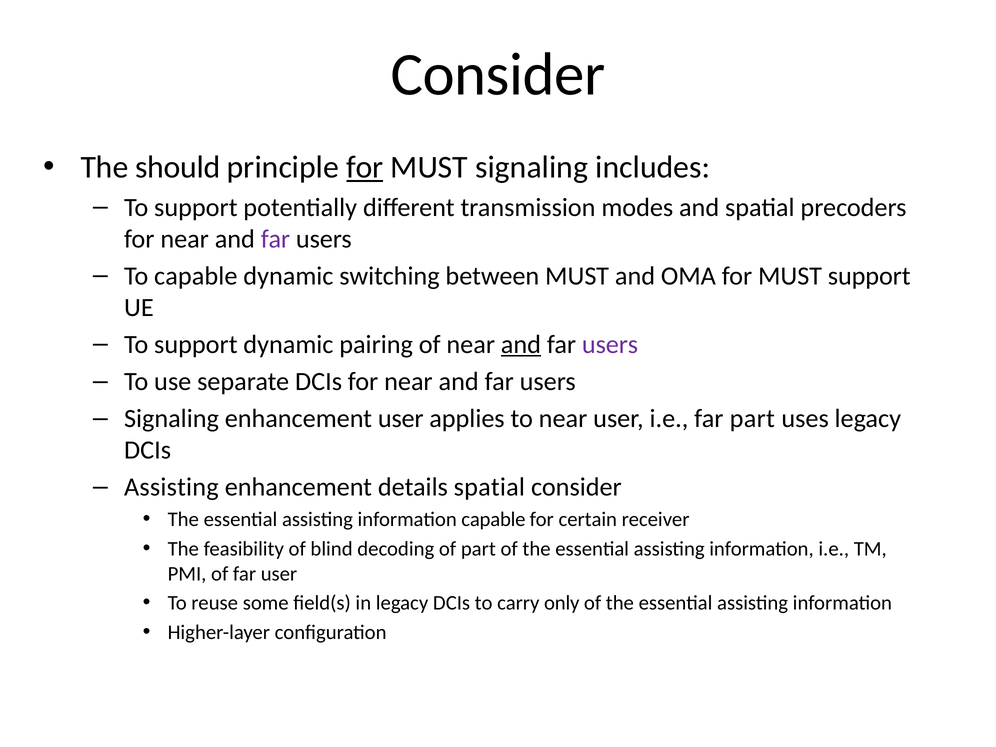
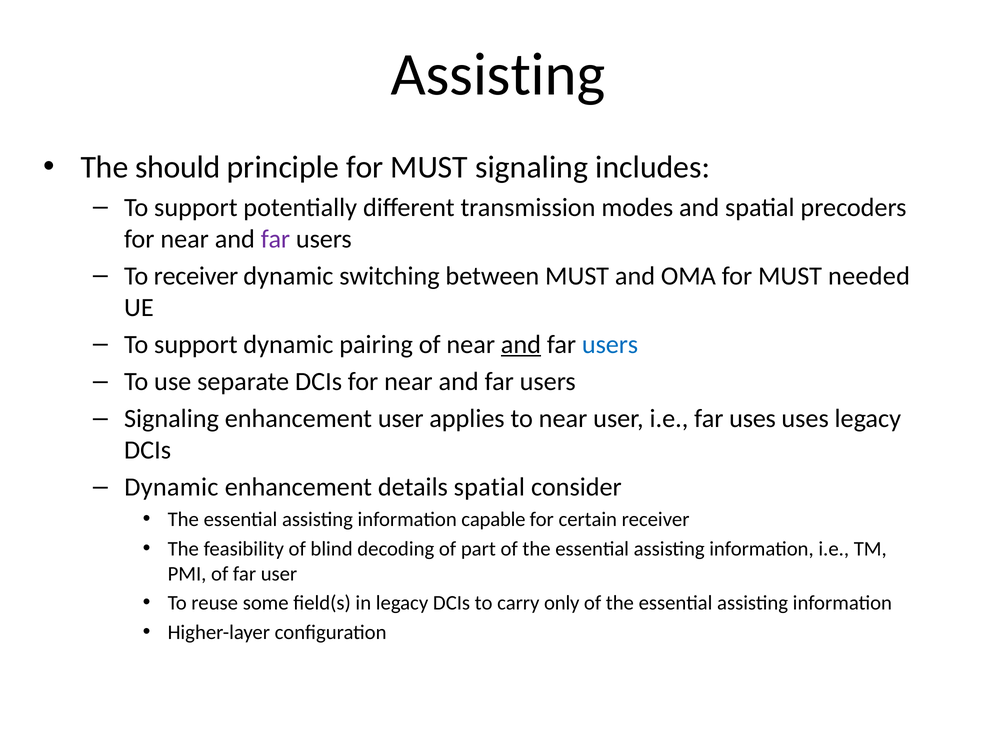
Consider at (498, 75): Consider -> Assisting
for at (365, 167) underline: present -> none
To capable: capable -> receiver
MUST support: support -> needed
users at (610, 345) colour: purple -> blue
far part: part -> uses
Assisting at (171, 487): Assisting -> Dynamic
